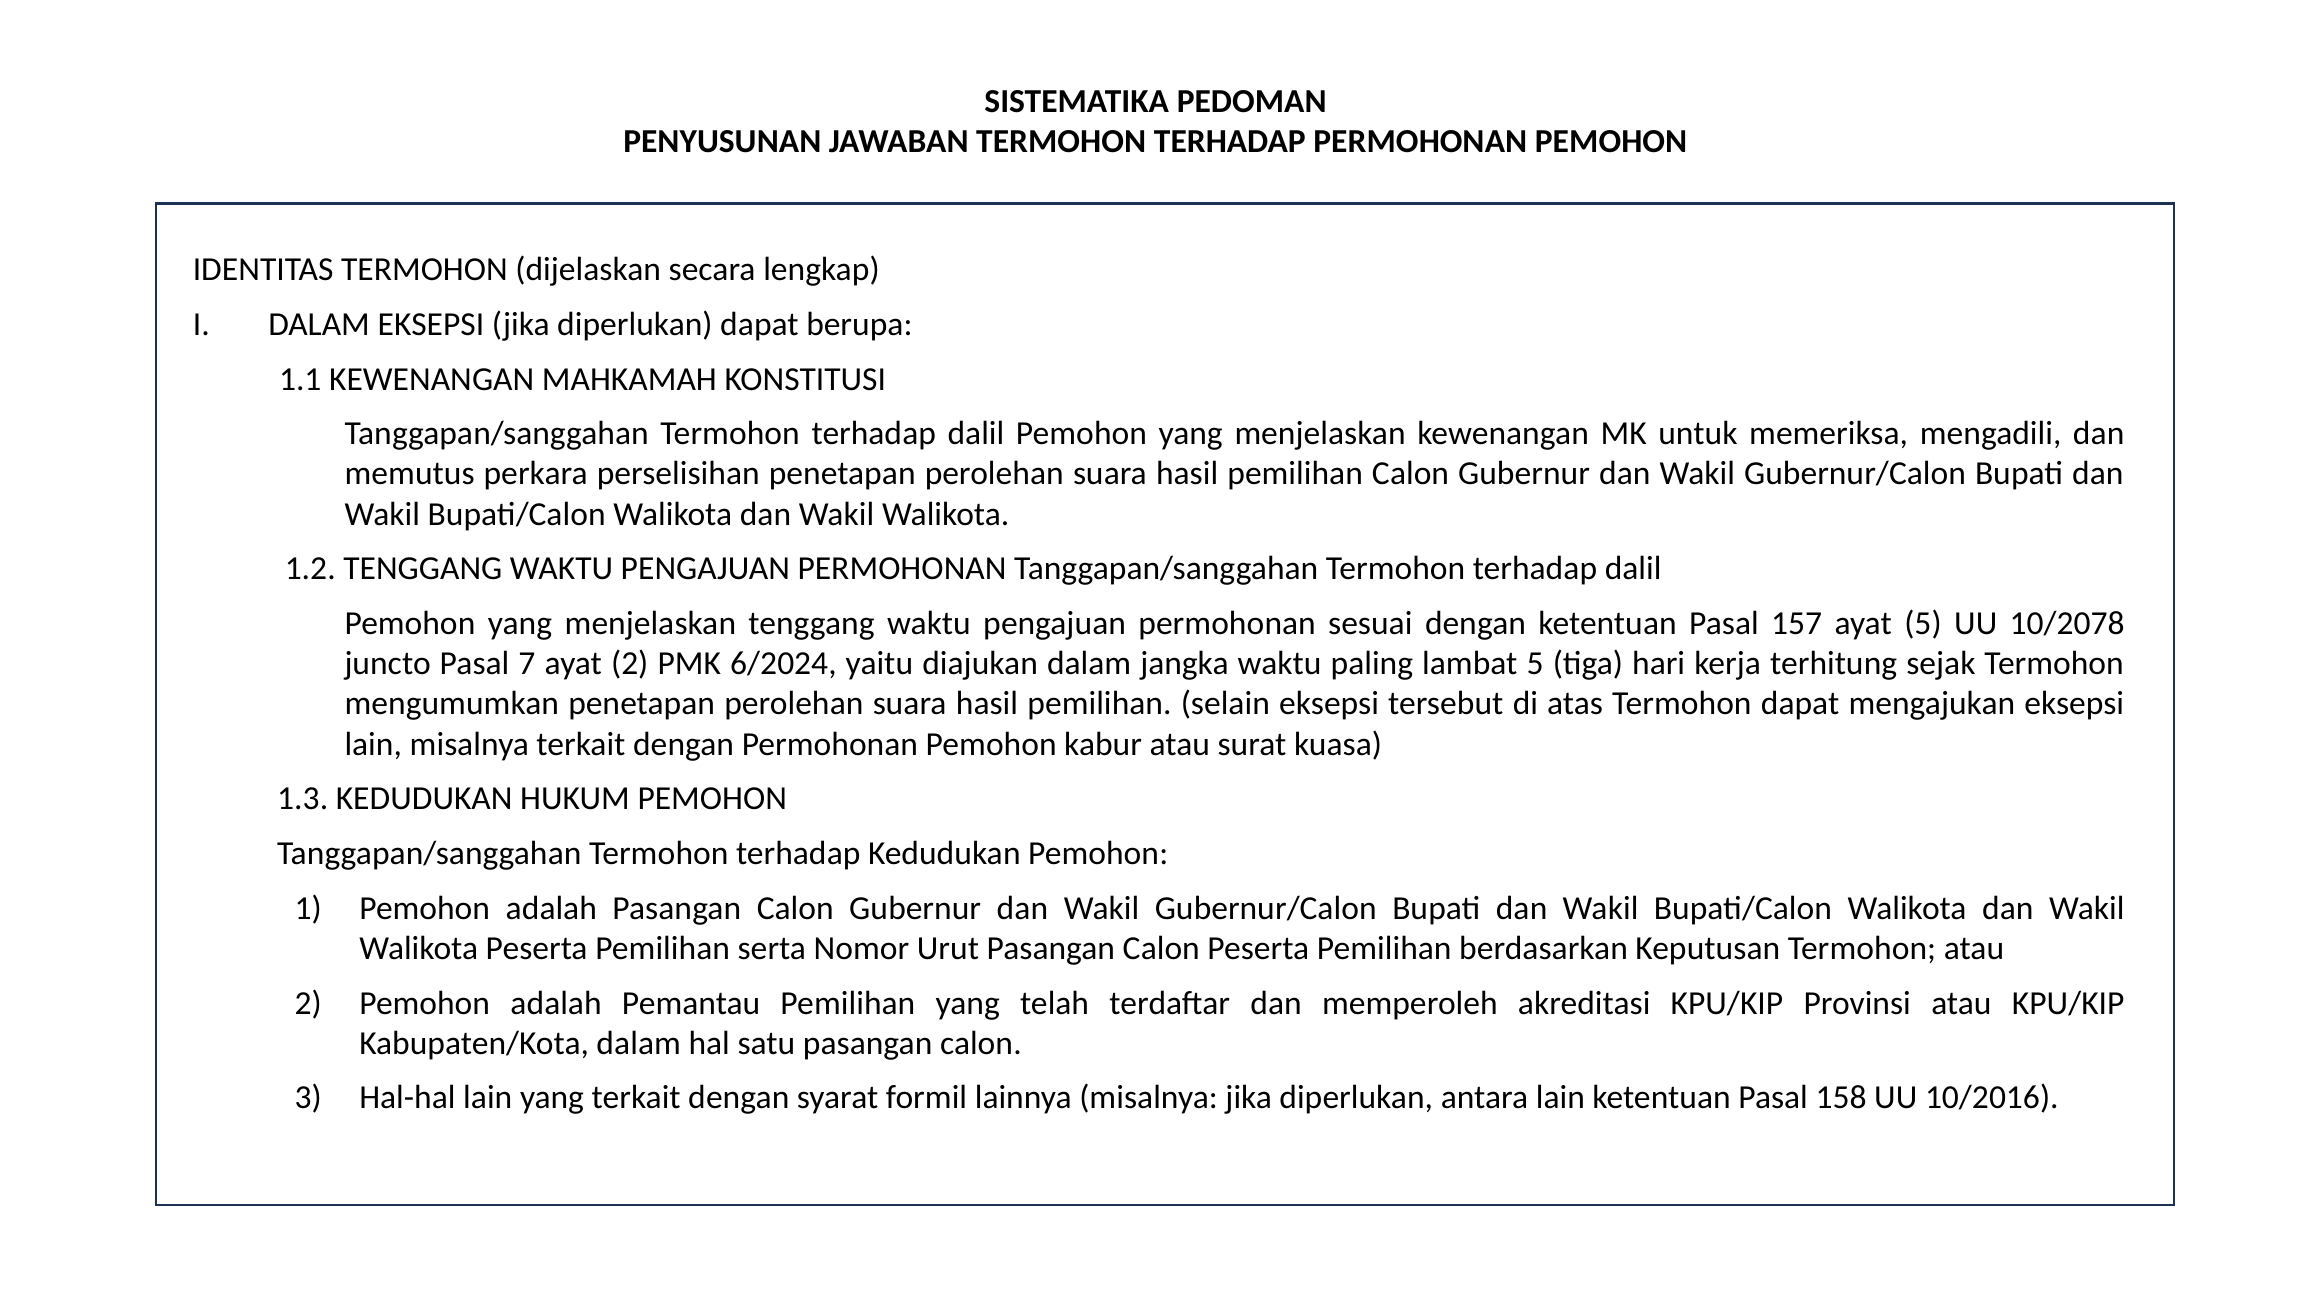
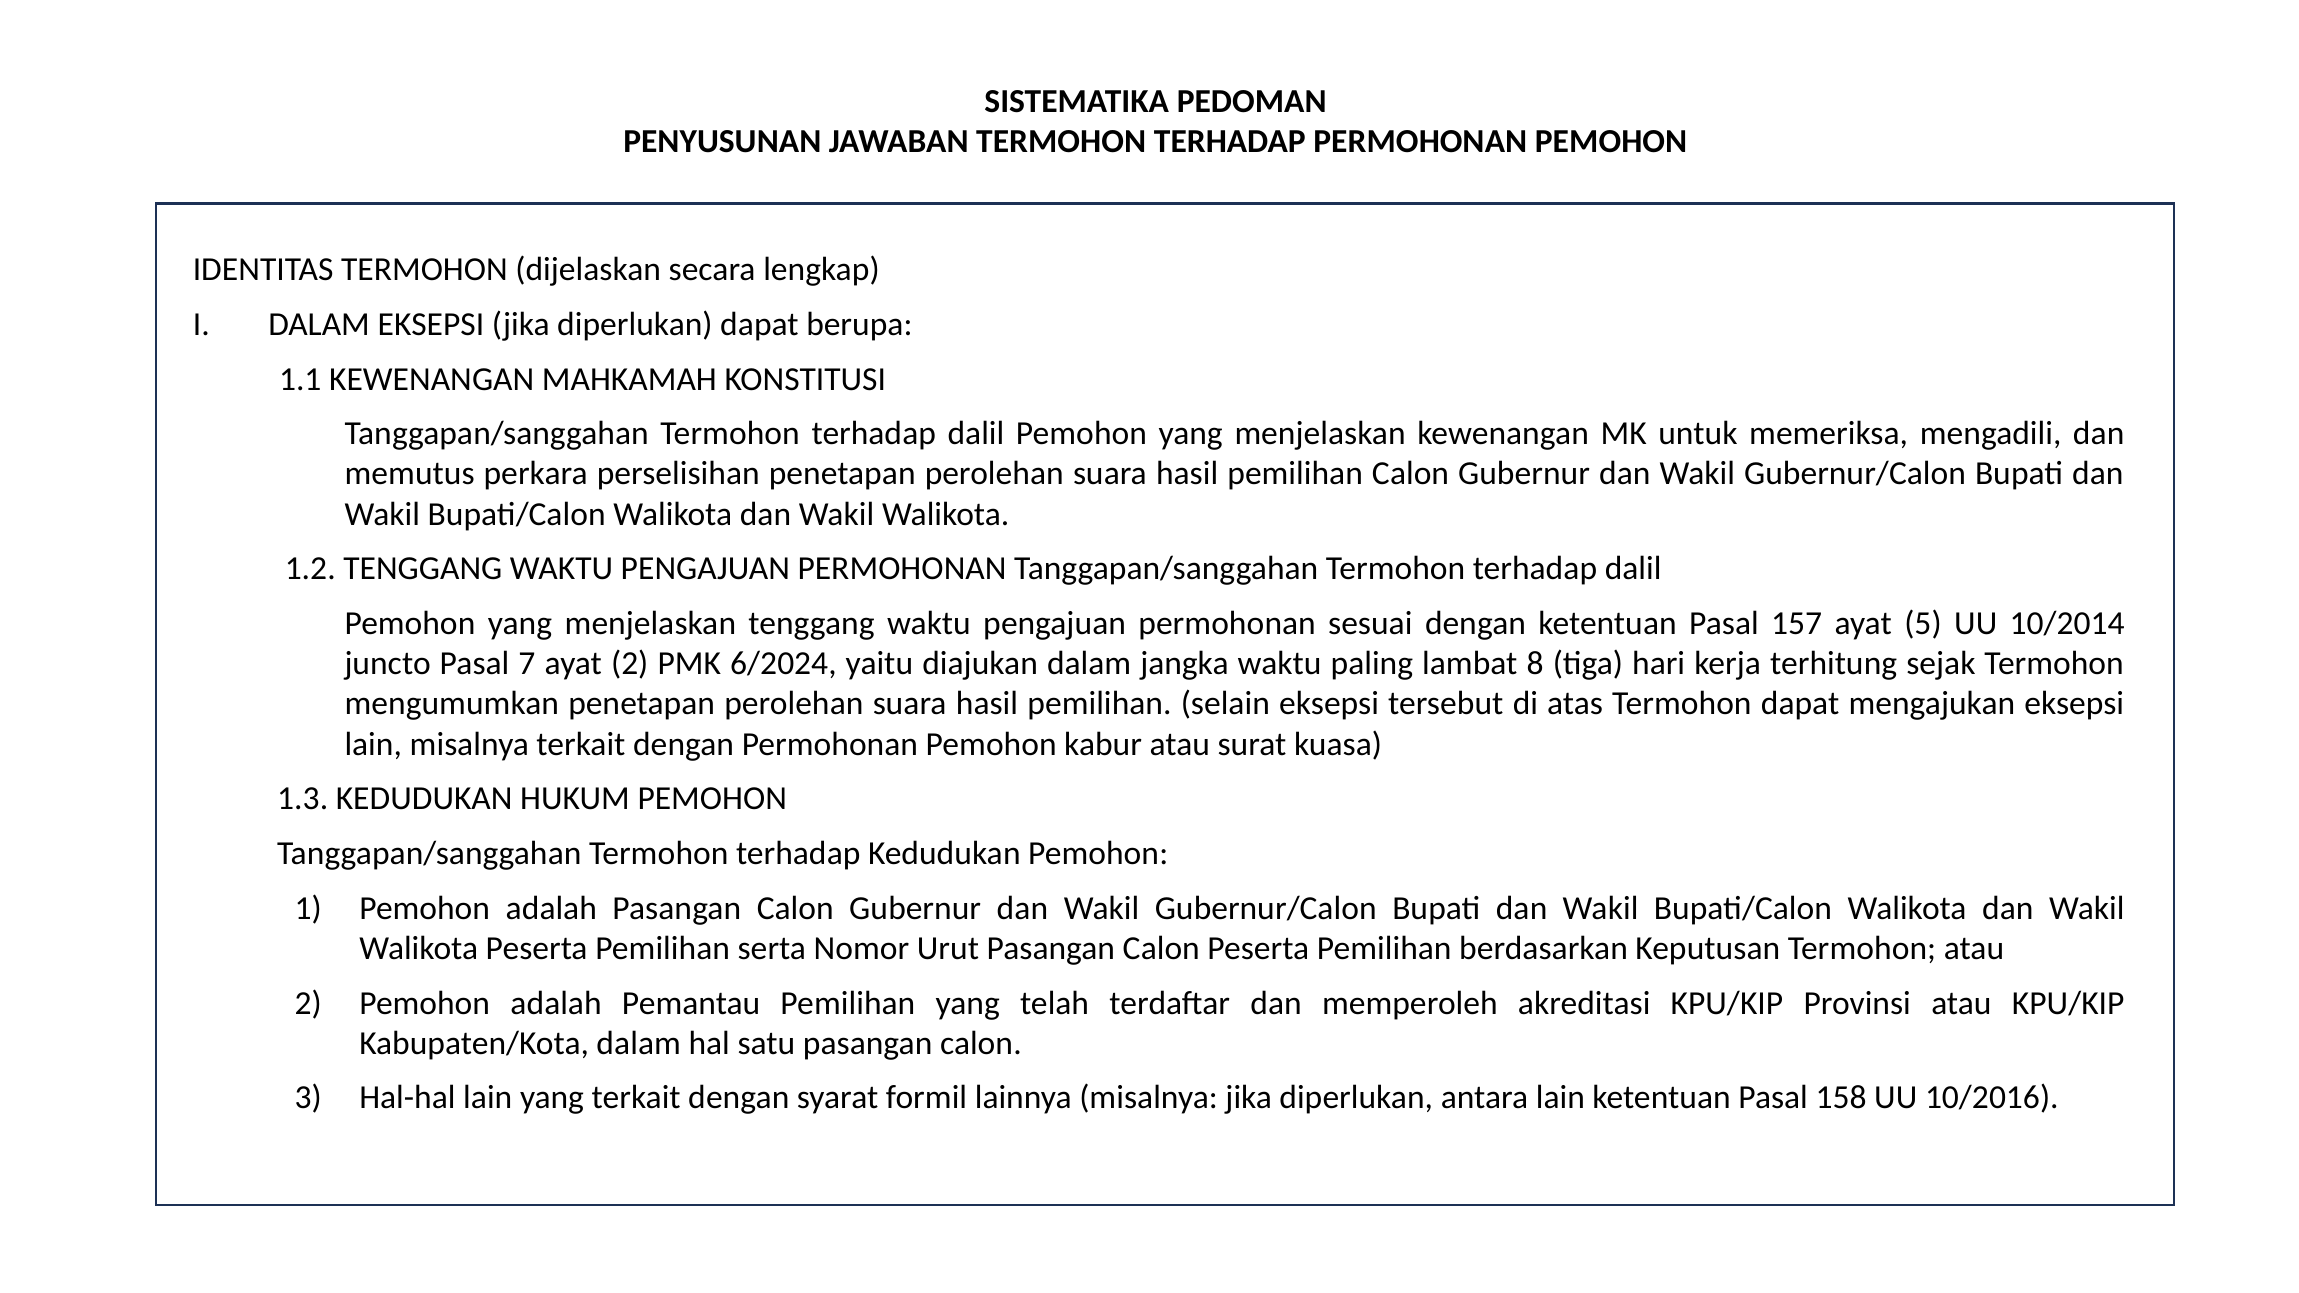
10/2078: 10/2078 -> 10/2014
lambat 5: 5 -> 8
